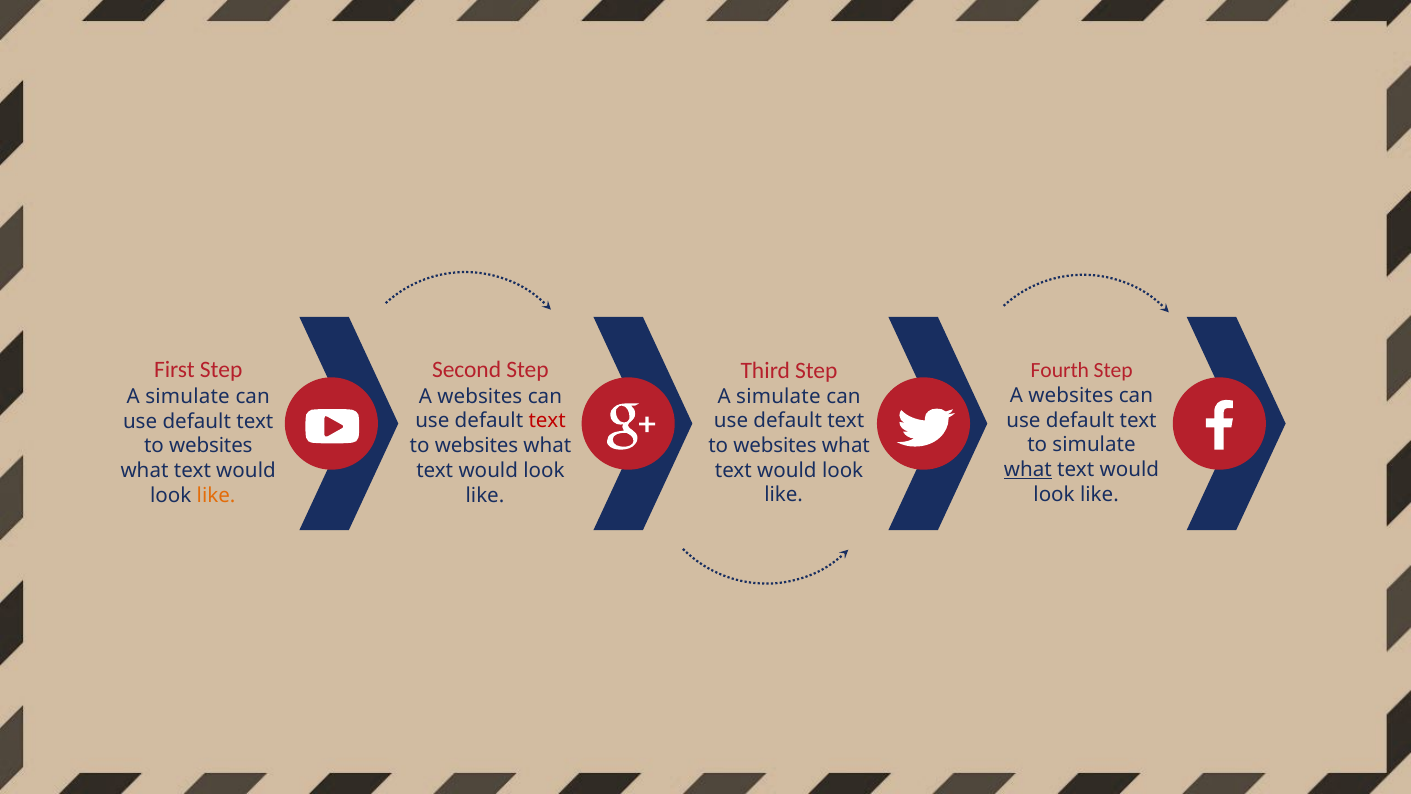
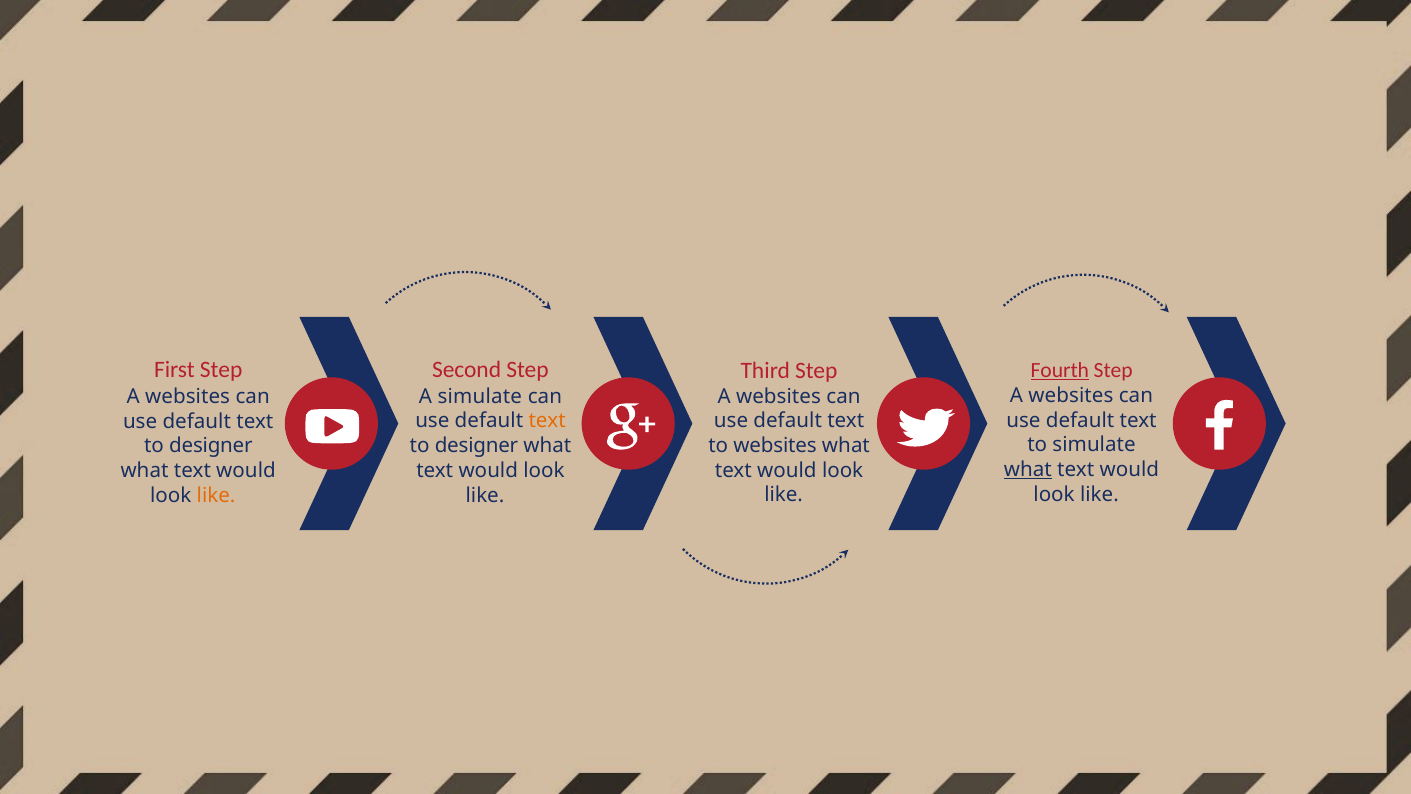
Fourth underline: none -> present
simulate at (778, 396): simulate -> websites
websites at (480, 396): websites -> simulate
simulate at (188, 396): simulate -> websites
text at (547, 421) colour: red -> orange
websites at (476, 446): websites -> designer
websites at (211, 446): websites -> designer
